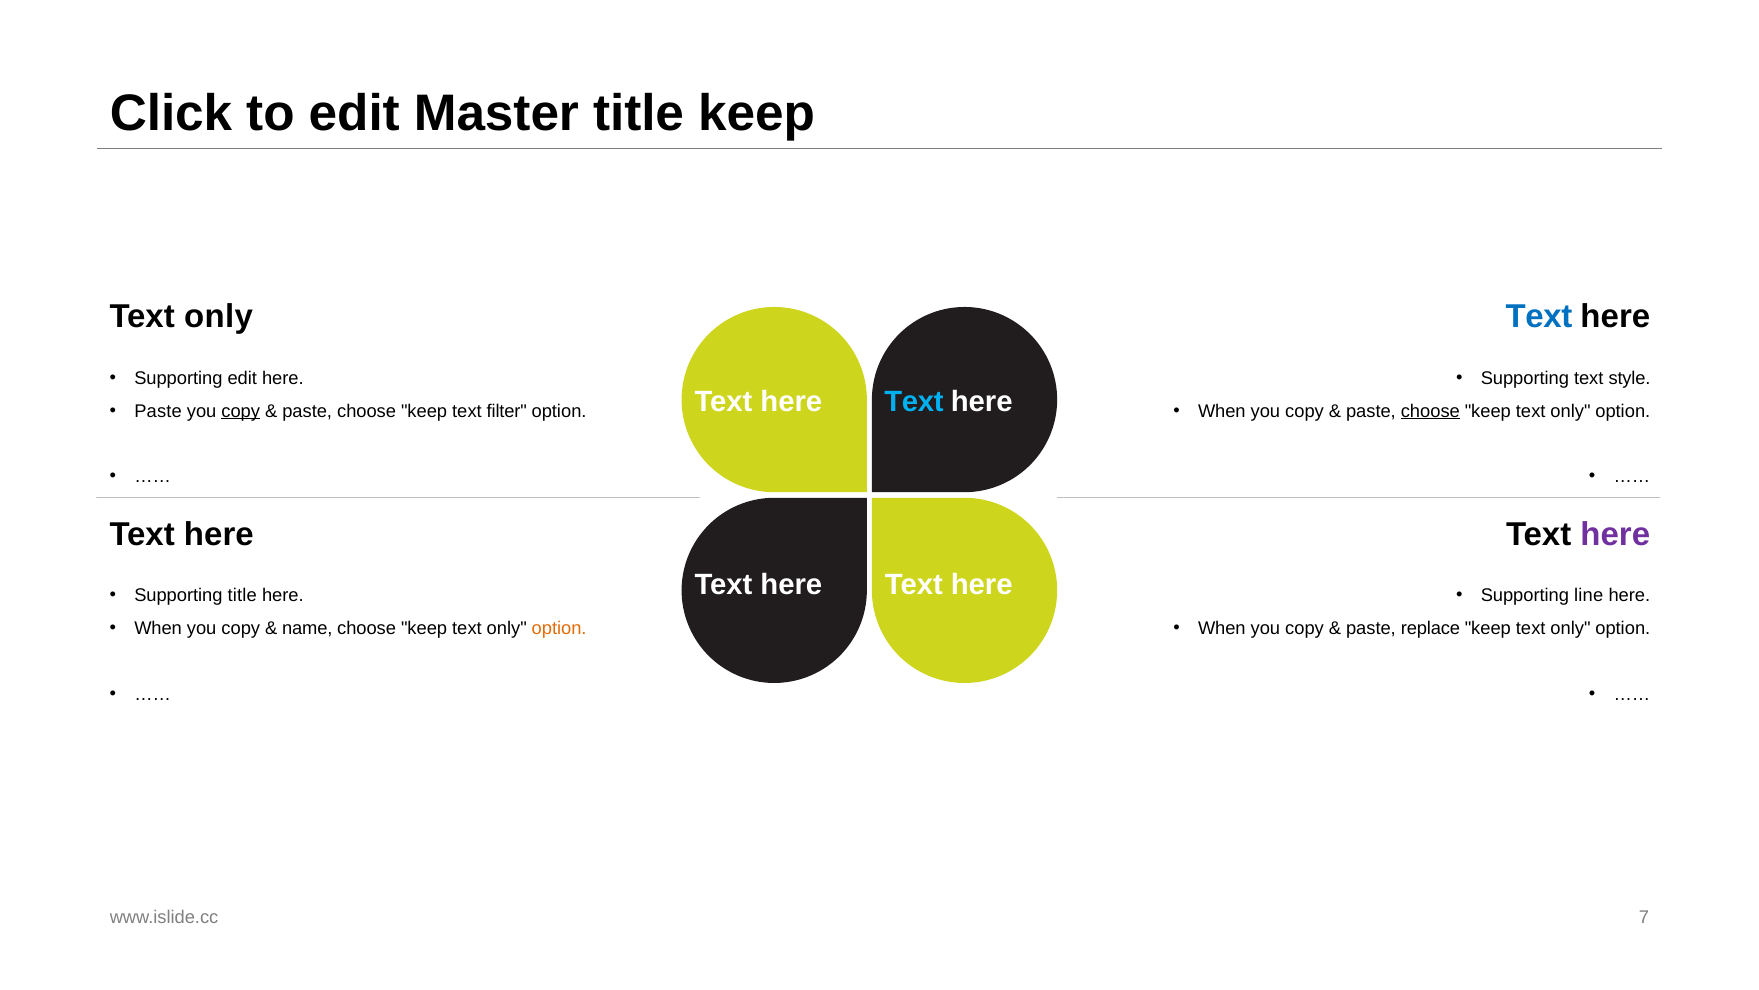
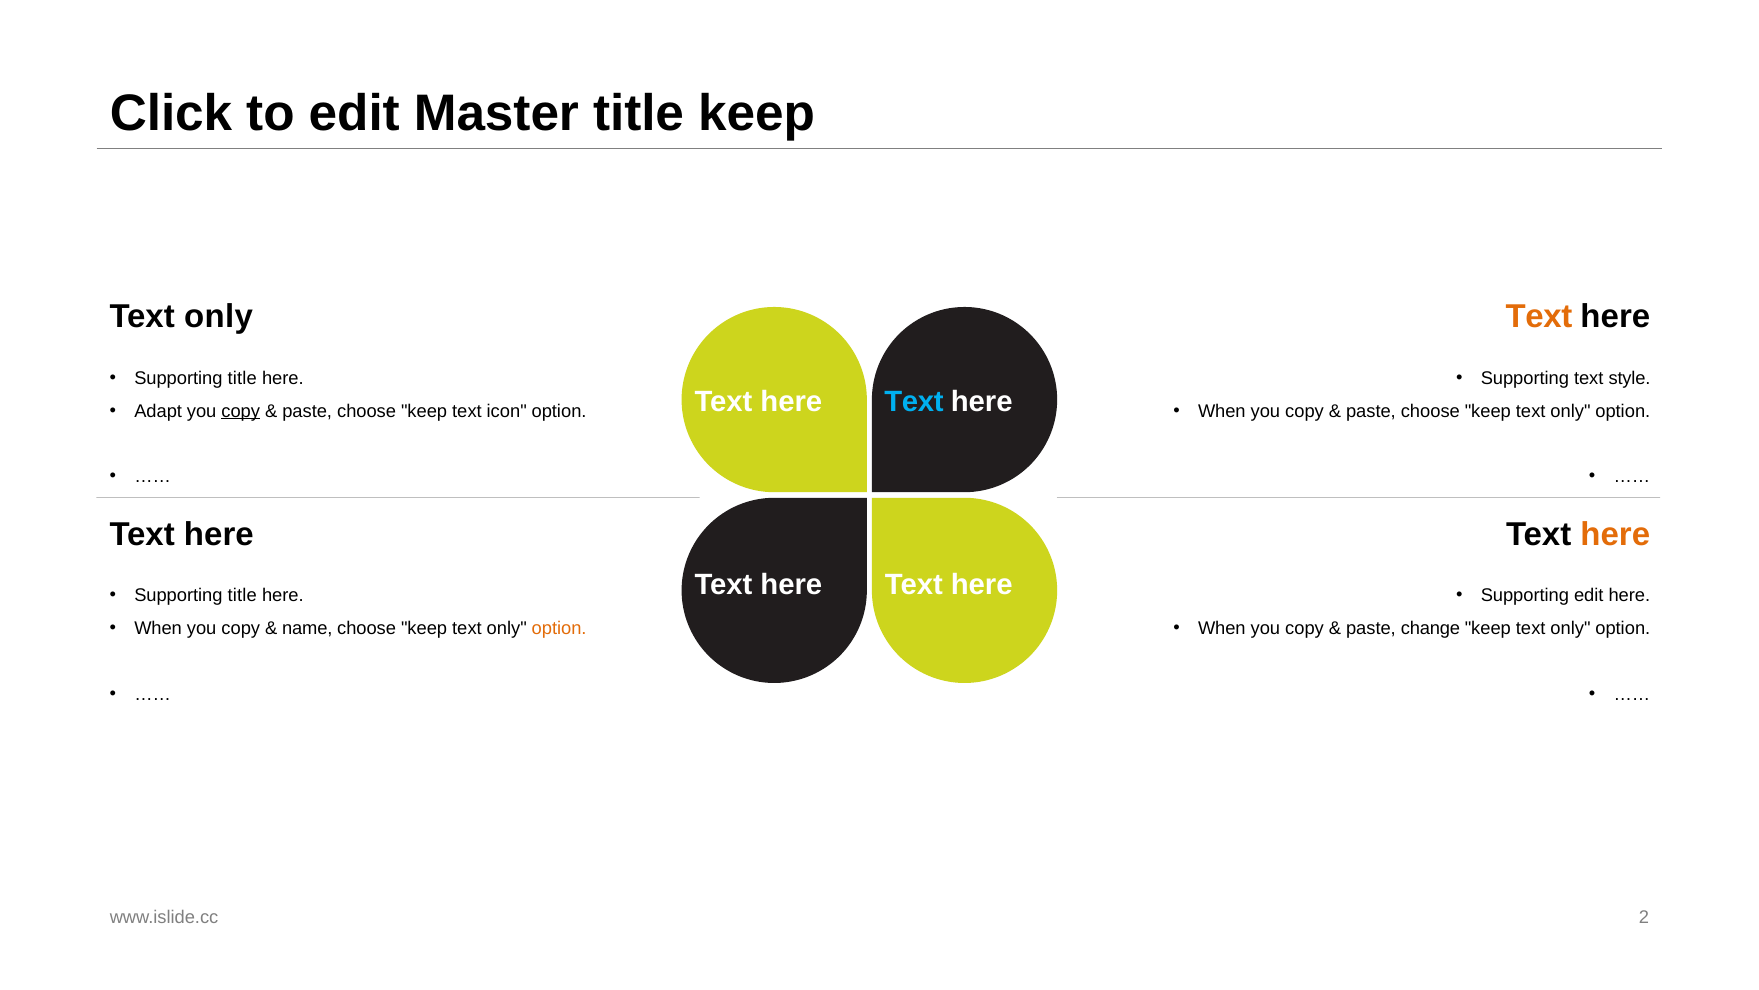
Text at (1539, 316) colour: blue -> orange
edit at (242, 378): edit -> title
Paste at (158, 411): Paste -> Adapt
filter: filter -> icon
choose at (1430, 411) underline: present -> none
here at (1615, 534) colour: purple -> orange
Supporting line: line -> edit
replace: replace -> change
7: 7 -> 2
